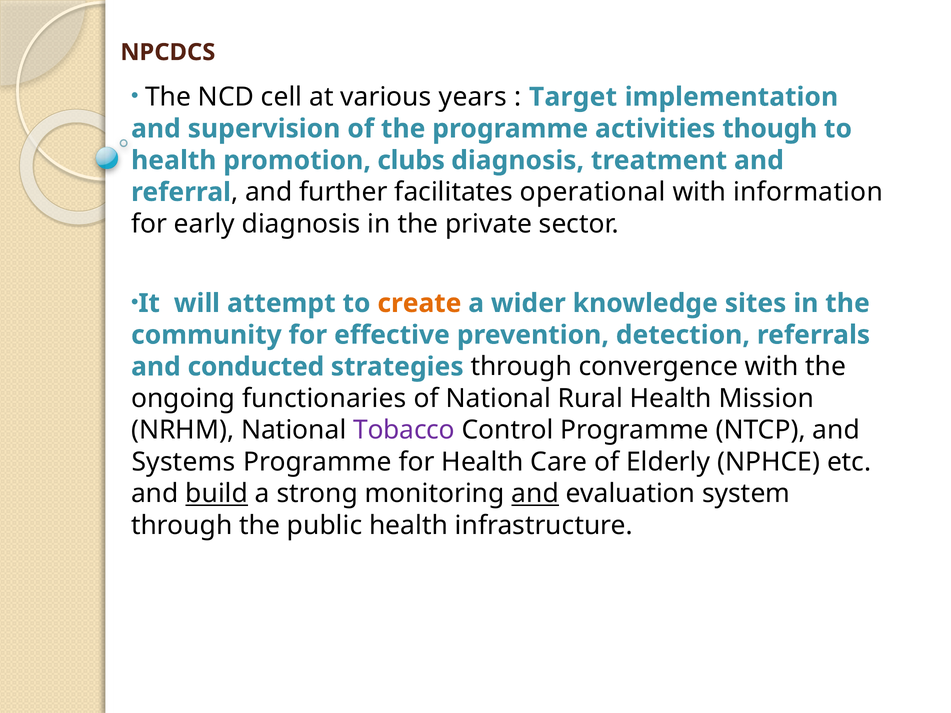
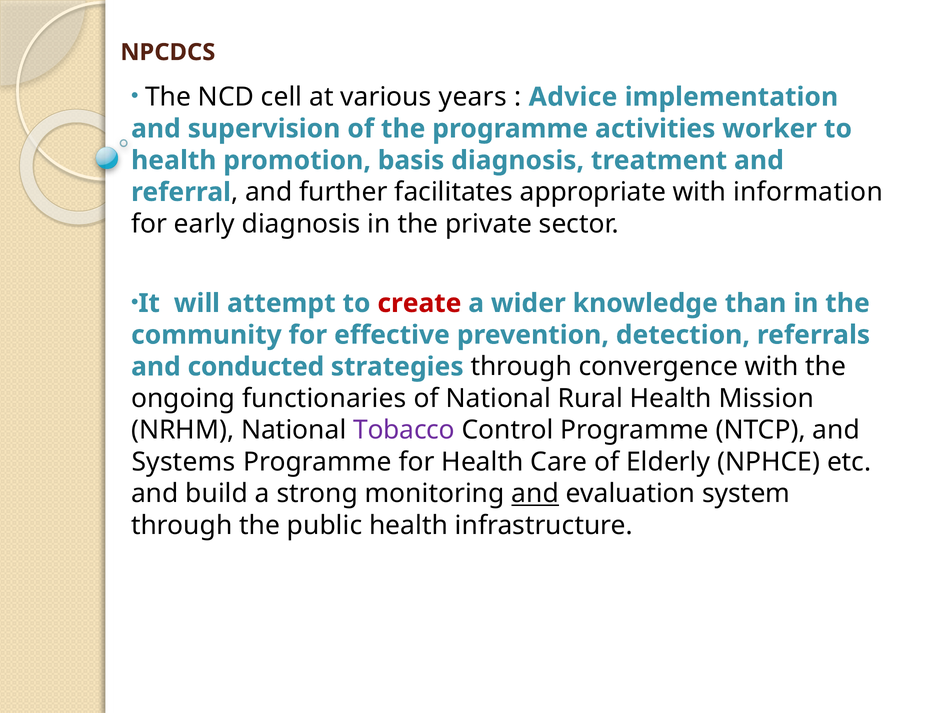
Target: Target -> Advice
though: though -> worker
clubs: clubs -> basis
operational: operational -> appropriate
create colour: orange -> red
sites: sites -> than
build underline: present -> none
